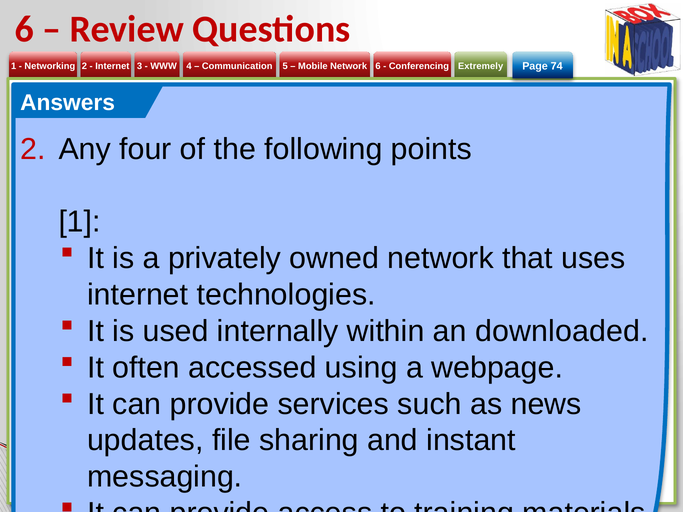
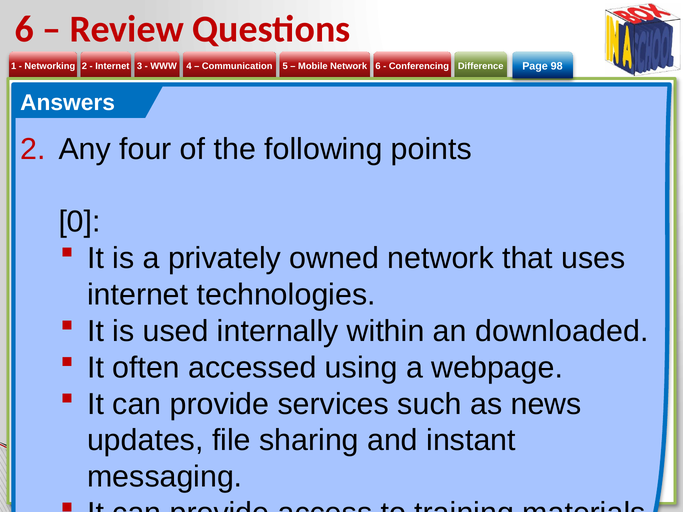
74: 74 -> 98
Extremely: Extremely -> Difference
1 at (80, 222): 1 -> 0
